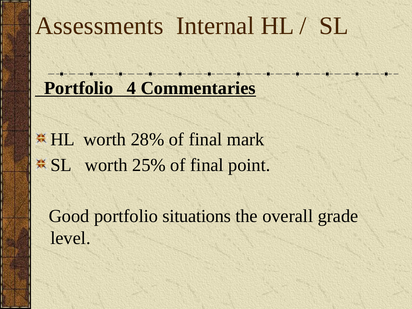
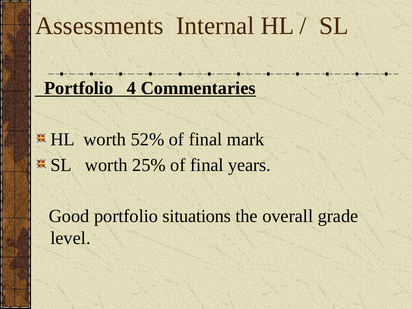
28%: 28% -> 52%
point: point -> years
